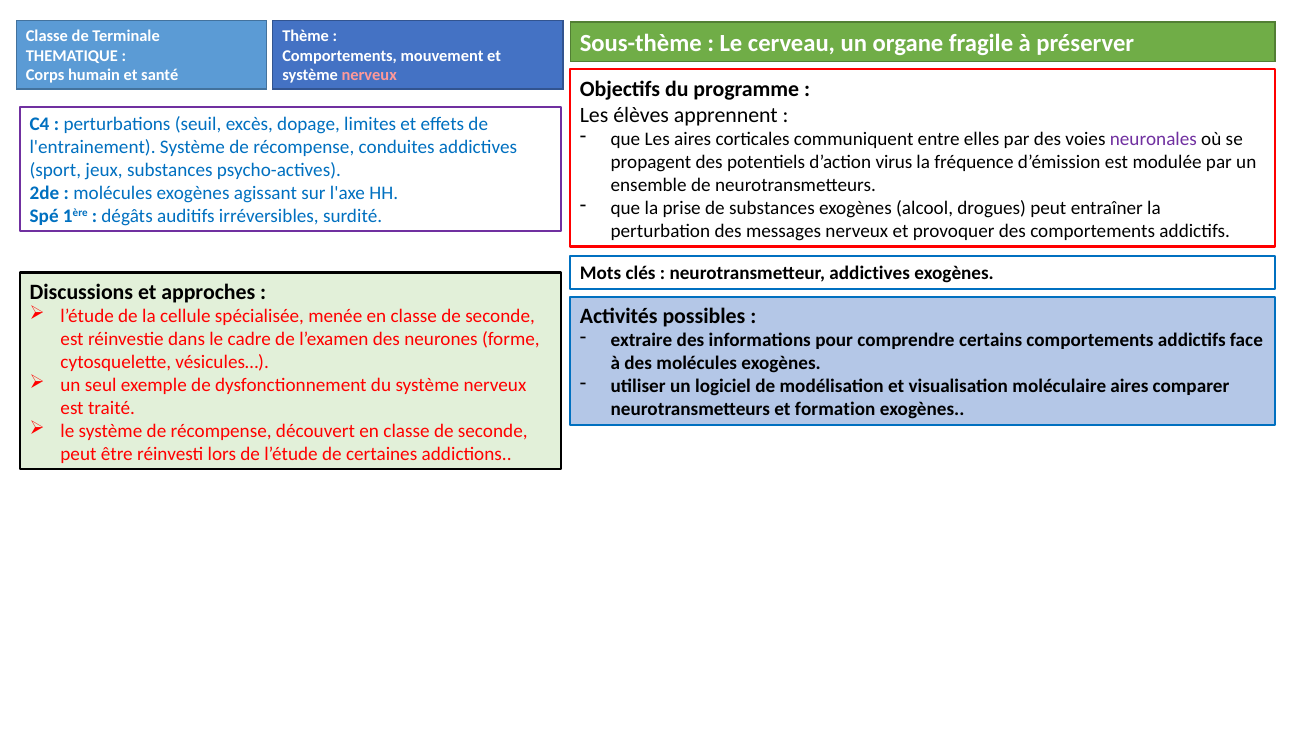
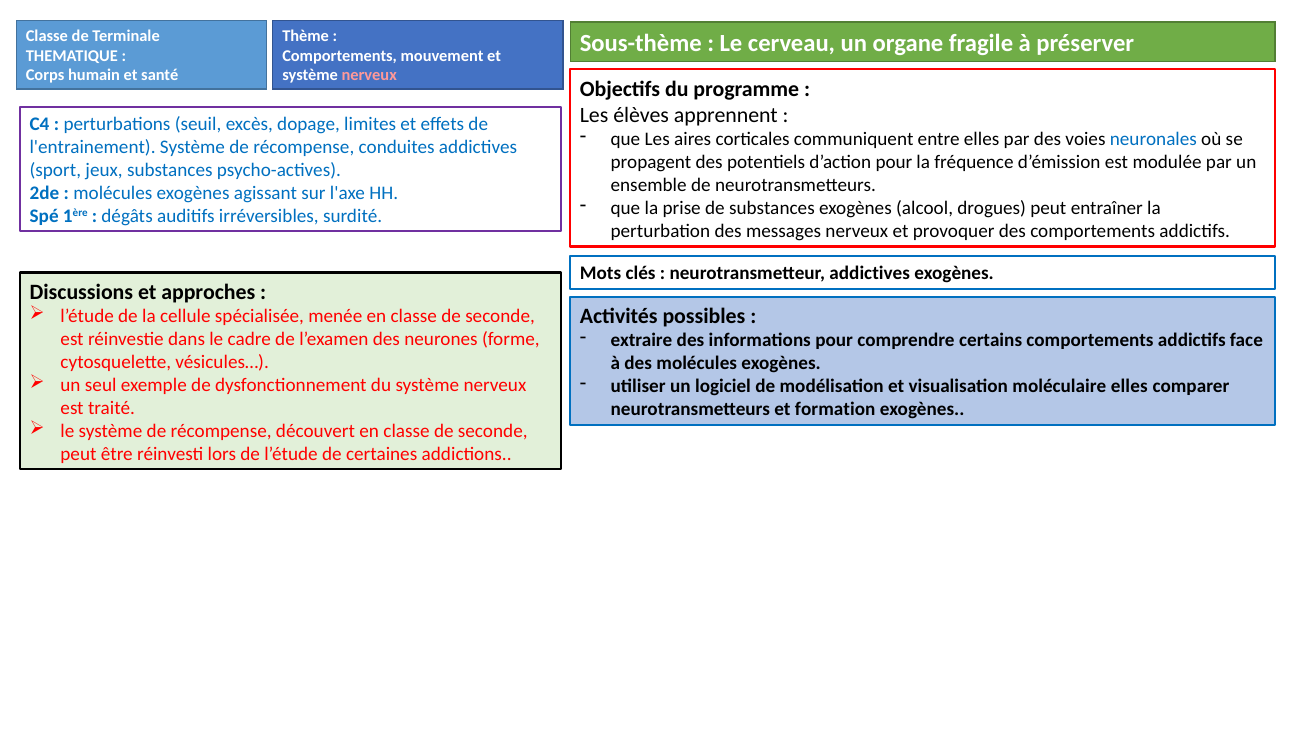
neuronales colour: purple -> blue
d’action virus: virus -> pour
moléculaire aires: aires -> elles
